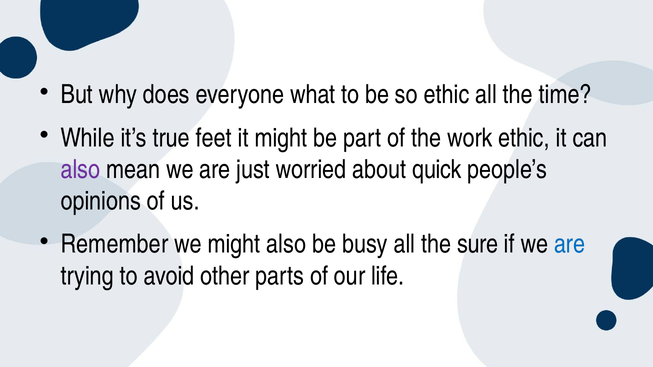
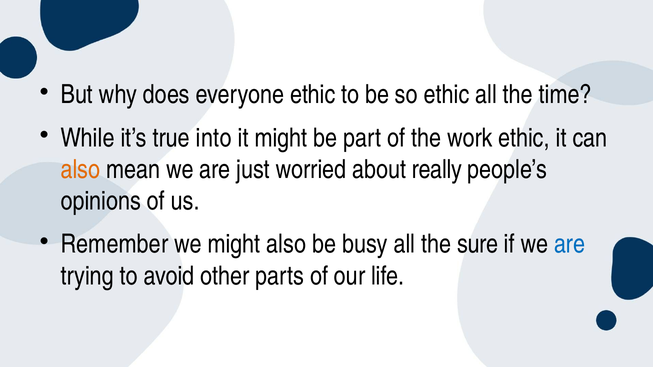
everyone what: what -> ethic
feet: feet -> into
also at (80, 170) colour: purple -> orange
quick: quick -> really
